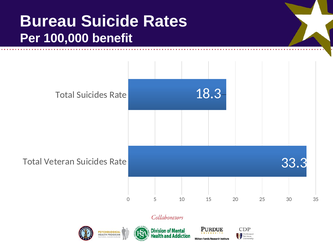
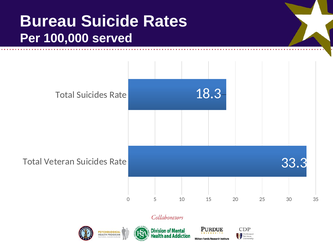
benefit: benefit -> served
